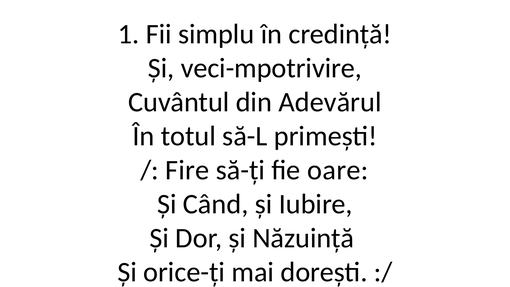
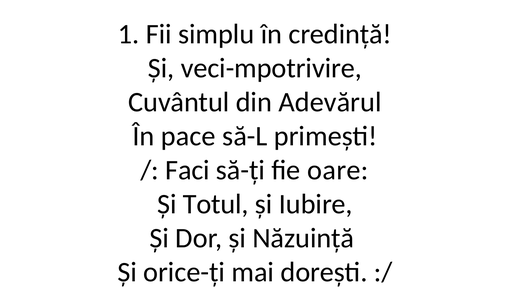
totul: totul -> pace
Fire: Fire -> Faci
Când: Când -> Totul
